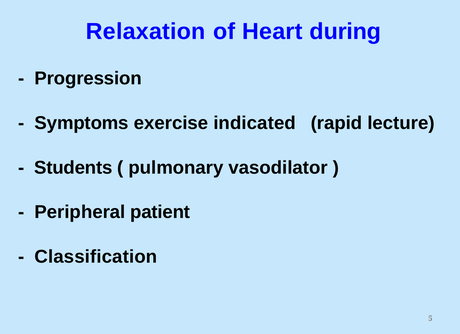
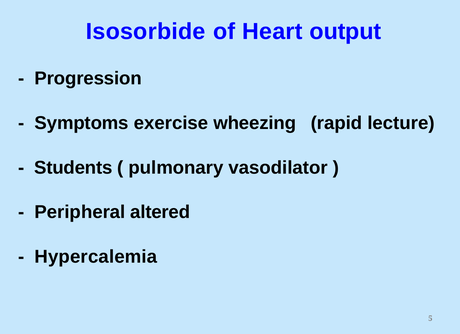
Relaxation: Relaxation -> Isosorbide
during: during -> output
indicated: indicated -> wheezing
patient: patient -> altered
Classification: Classification -> Hypercalemia
